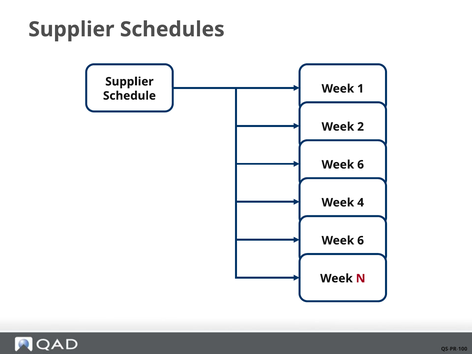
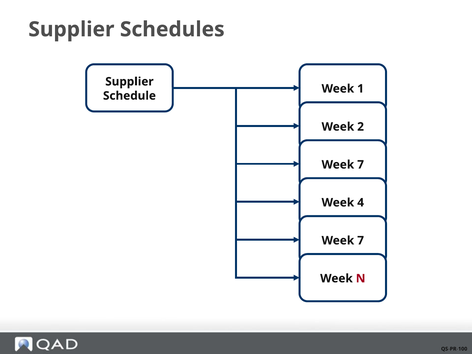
6 at (361, 165): 6 -> 7
6 at (361, 241): 6 -> 7
